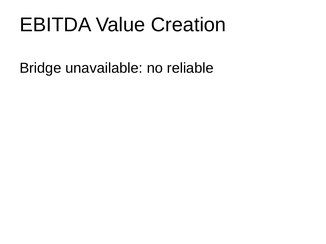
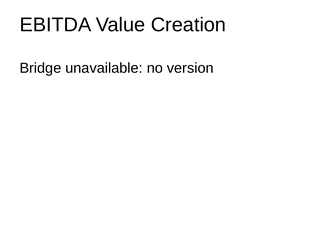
reliable: reliable -> version
